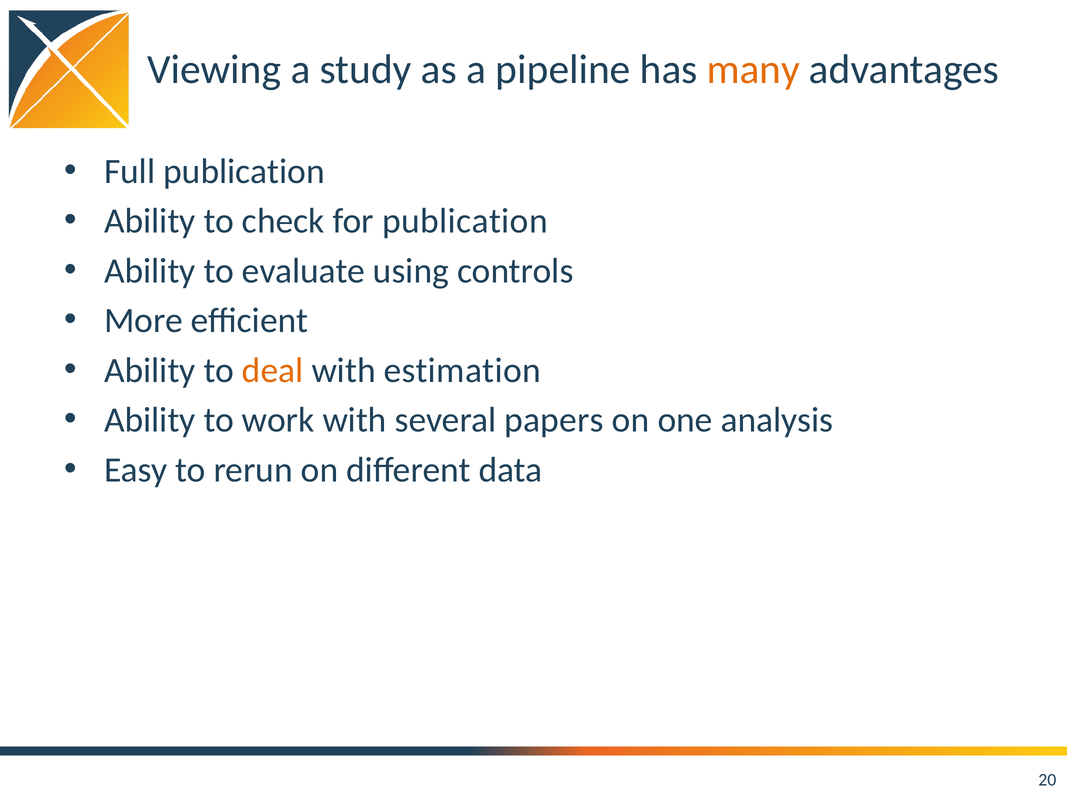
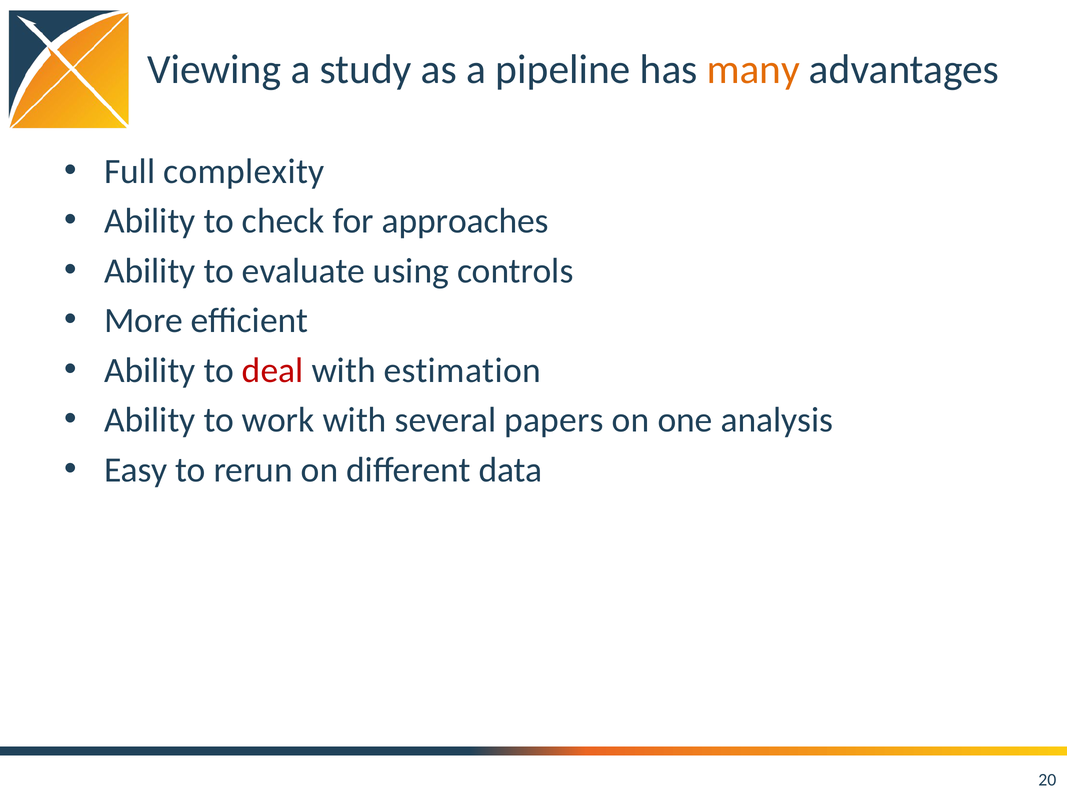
Full publication: publication -> complexity
for publication: publication -> approaches
deal colour: orange -> red
